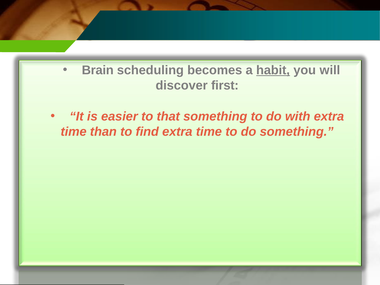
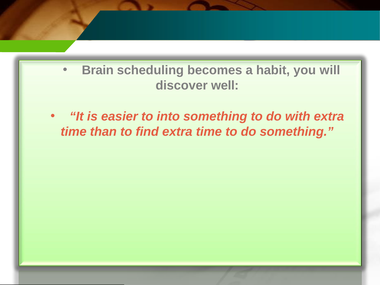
habit underline: present -> none
first: first -> well
that: that -> into
